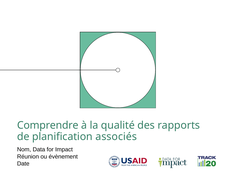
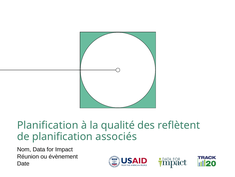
Comprendre at (48, 125): Comprendre -> Planification
rapports: rapports -> reflètent
